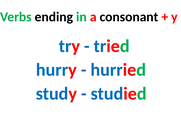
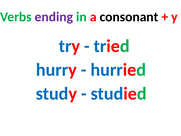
ending colour: black -> purple
